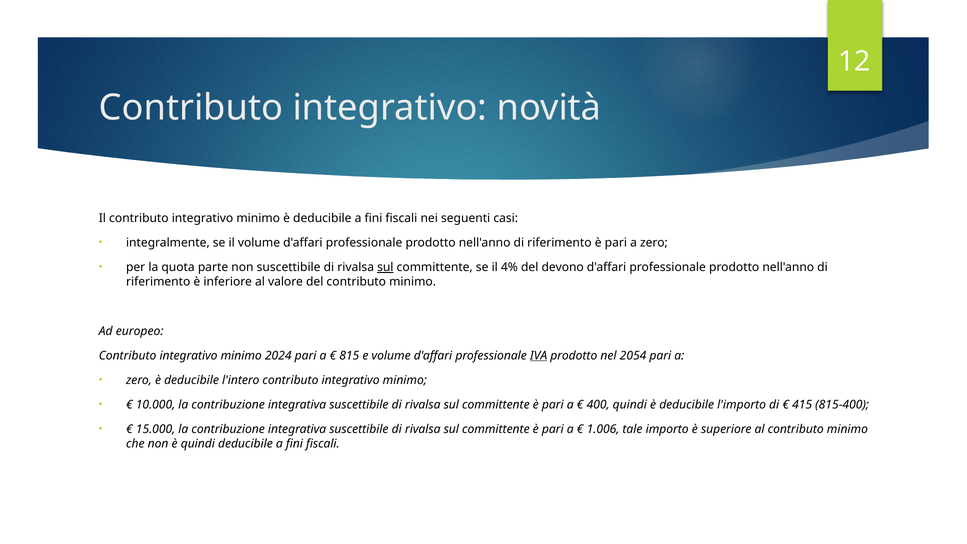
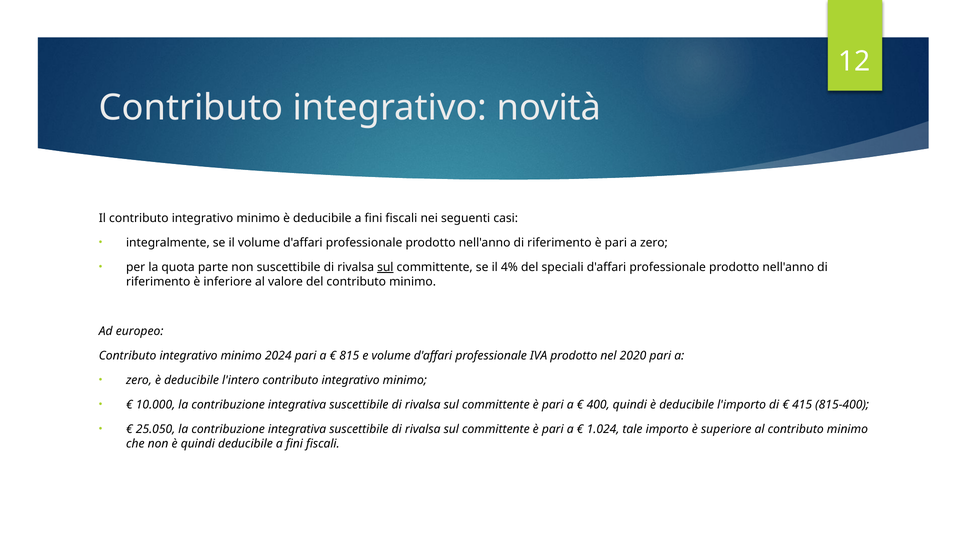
devono: devono -> speciali
IVA underline: present -> none
2054: 2054 -> 2020
15.000: 15.000 -> 25.050
1.006: 1.006 -> 1.024
